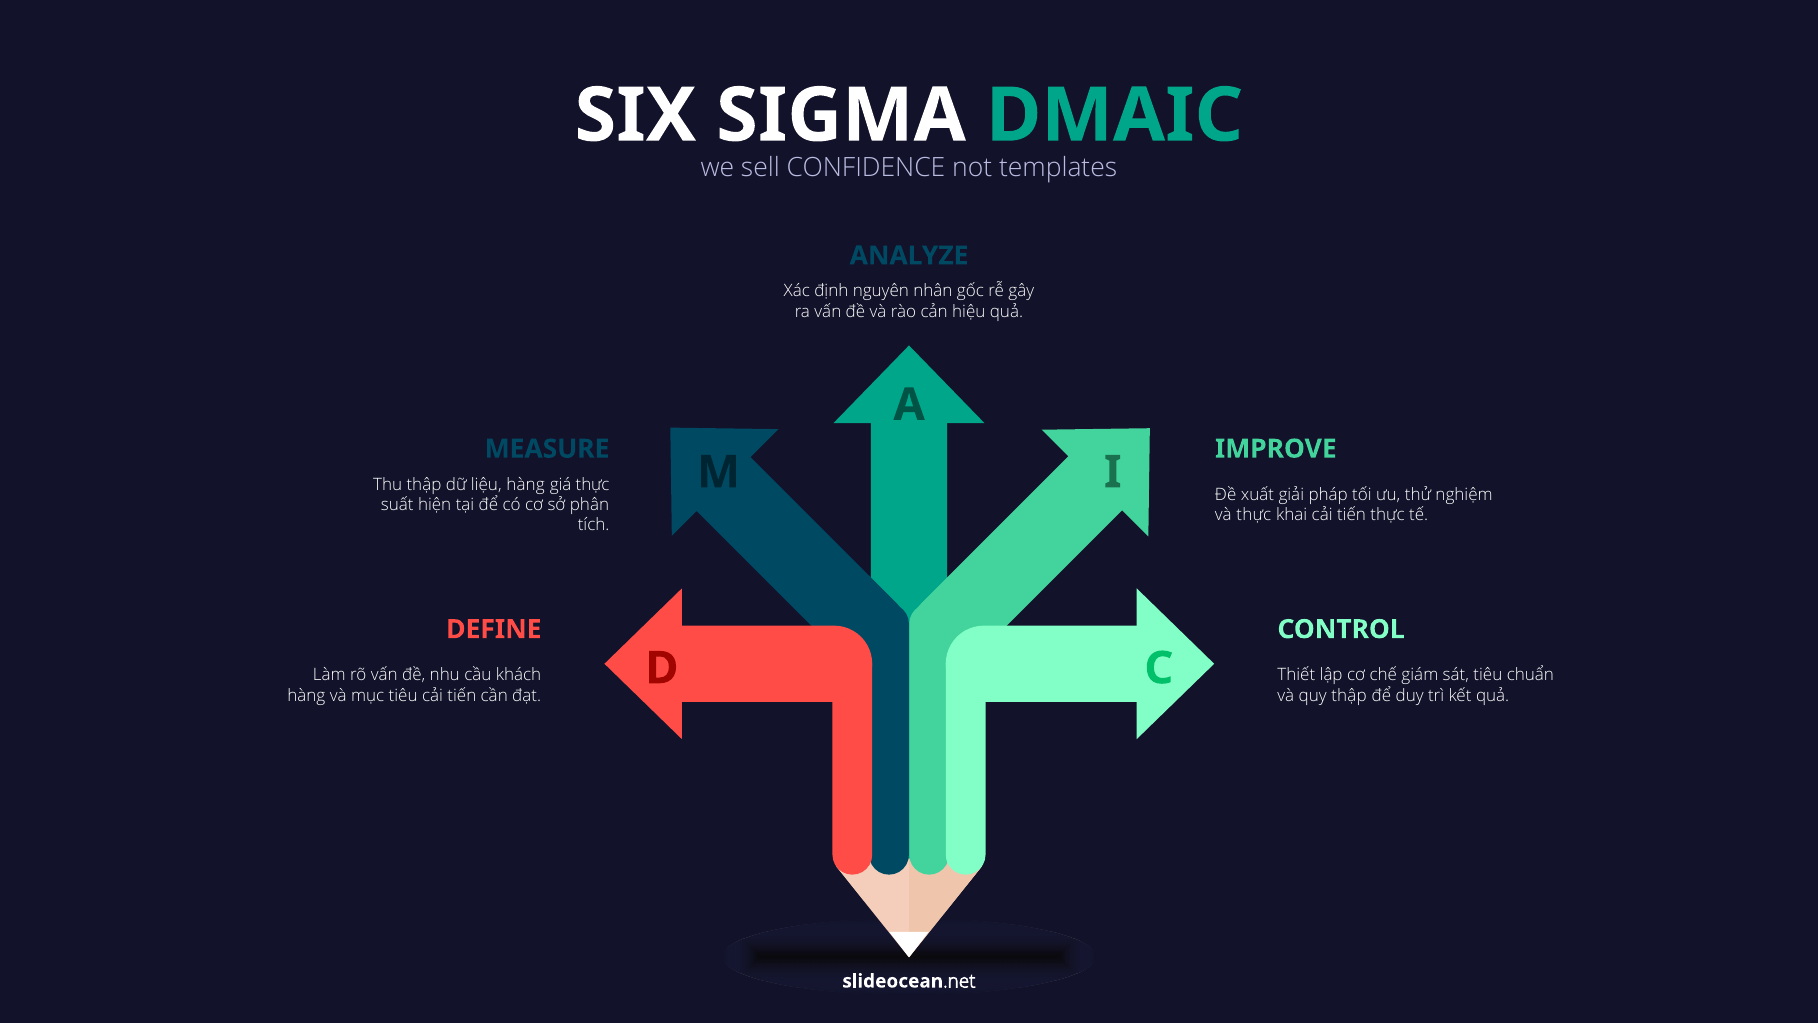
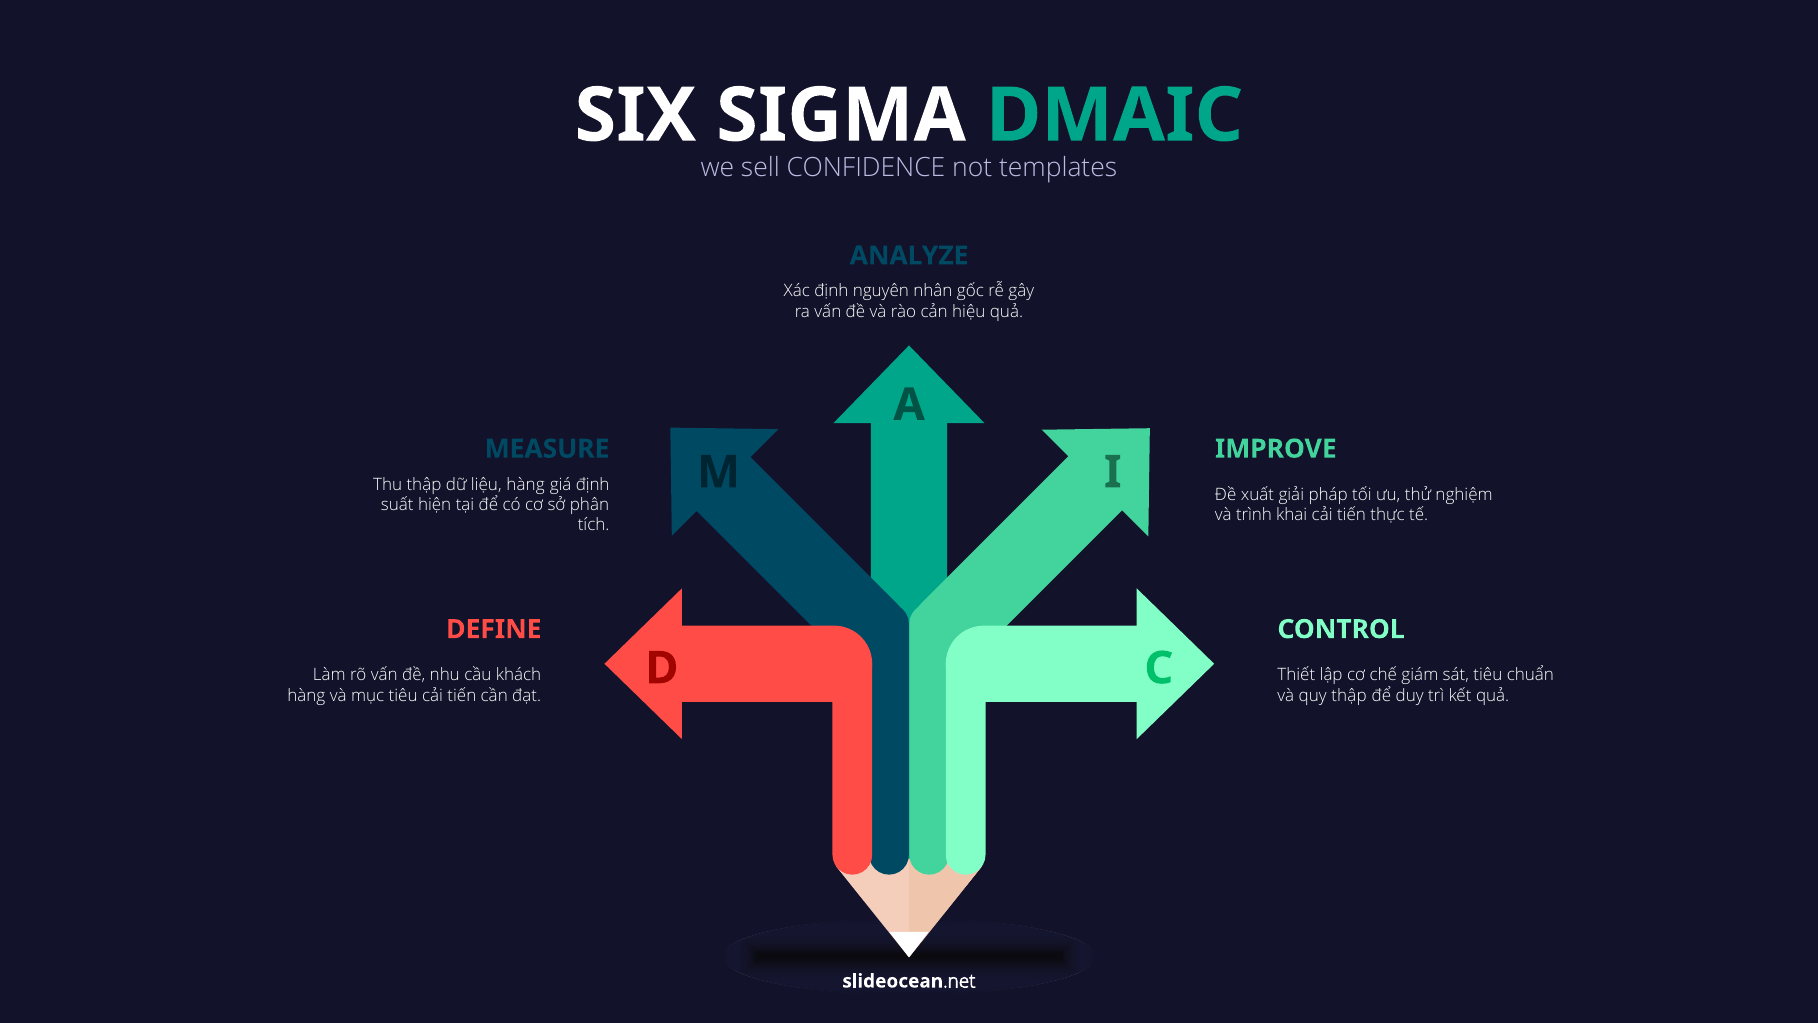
giá thực: thực -> định
và thực: thực -> trình
